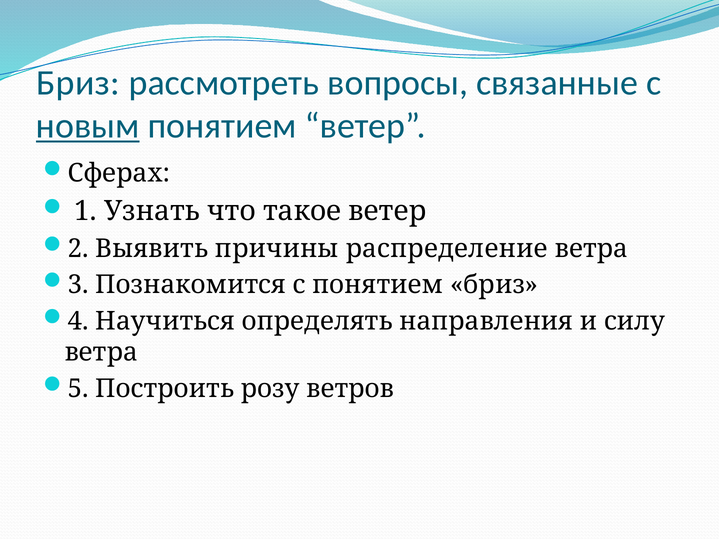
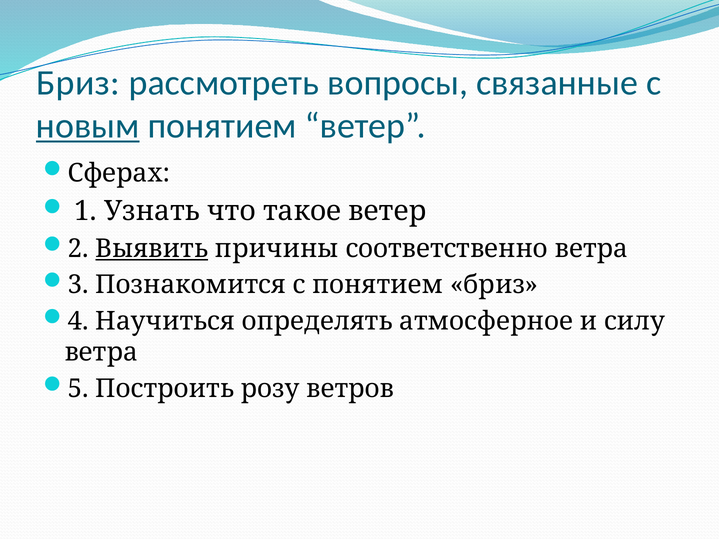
Выявить underline: none -> present
распределение: распределение -> соответственно
направления: направления -> атмосферное
